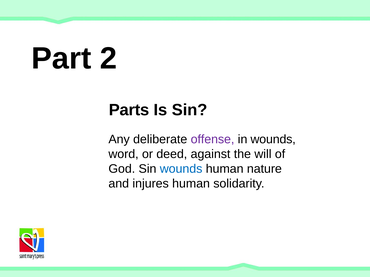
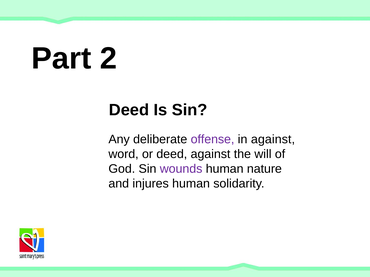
Parts at (129, 110): Parts -> Deed
in wounds: wounds -> against
wounds at (181, 169) colour: blue -> purple
